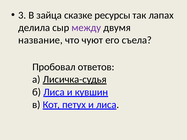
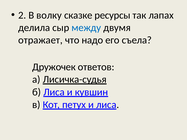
3: 3 -> 2
зайца: зайца -> волку
между colour: purple -> blue
название: название -> отражает
чуют: чуют -> надо
Пробовал: Пробовал -> Дружочек
